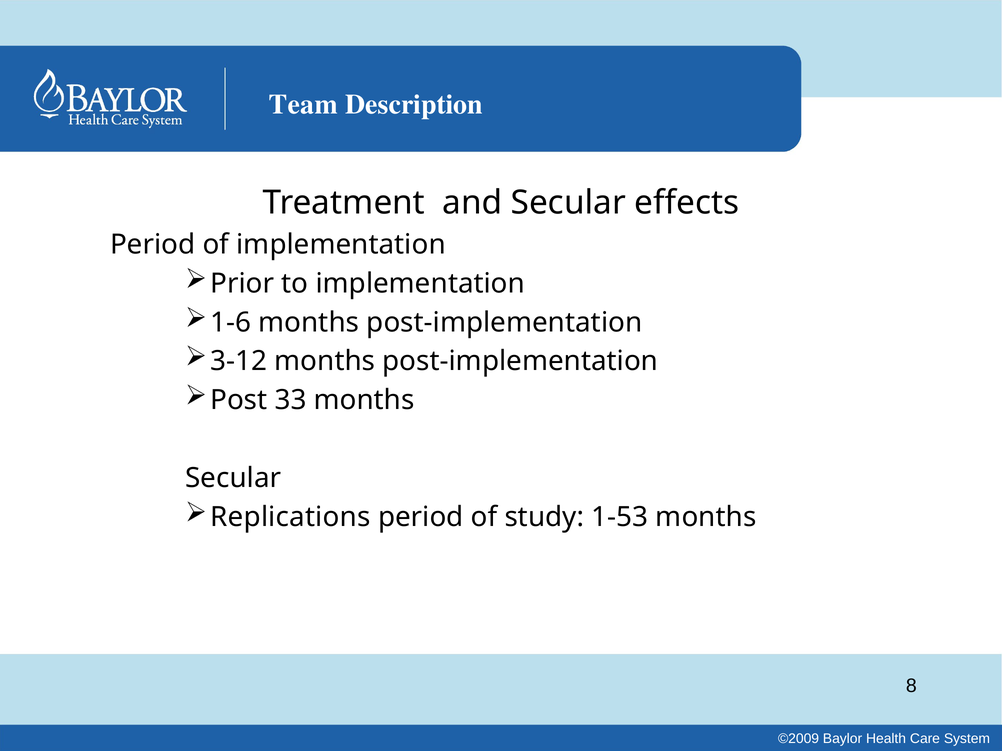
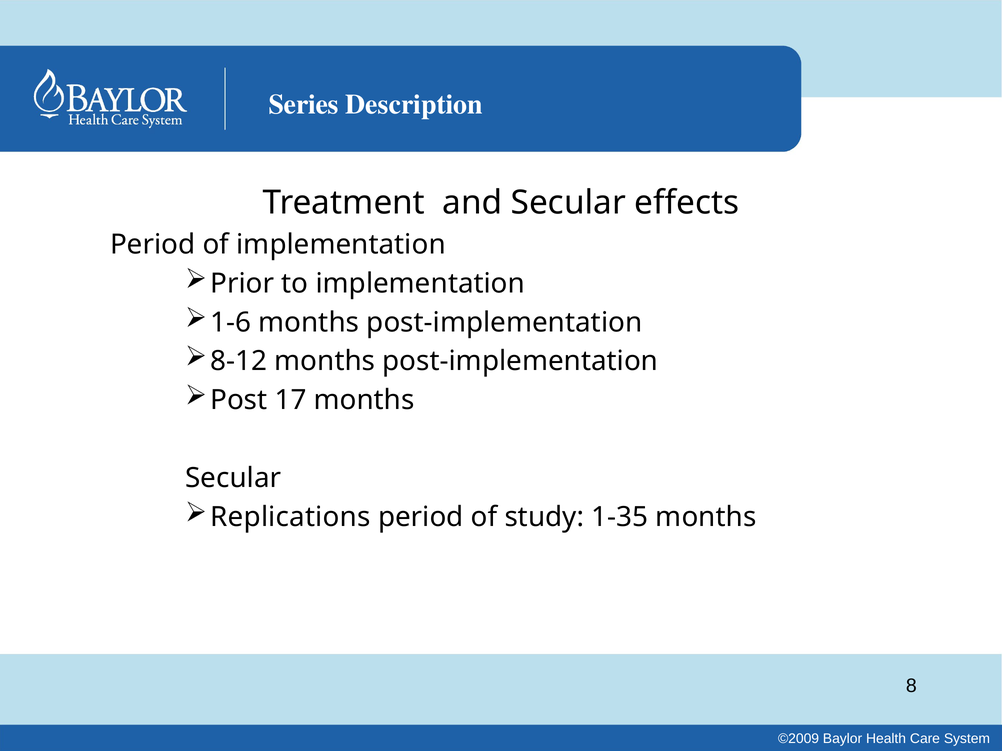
Team: Team -> Series
3-12: 3-12 -> 8-12
33: 33 -> 17
1-53: 1-53 -> 1-35
